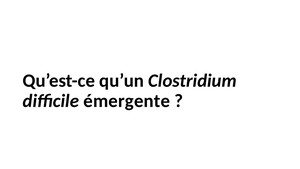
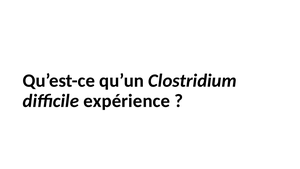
émergente: émergente -> expérience
